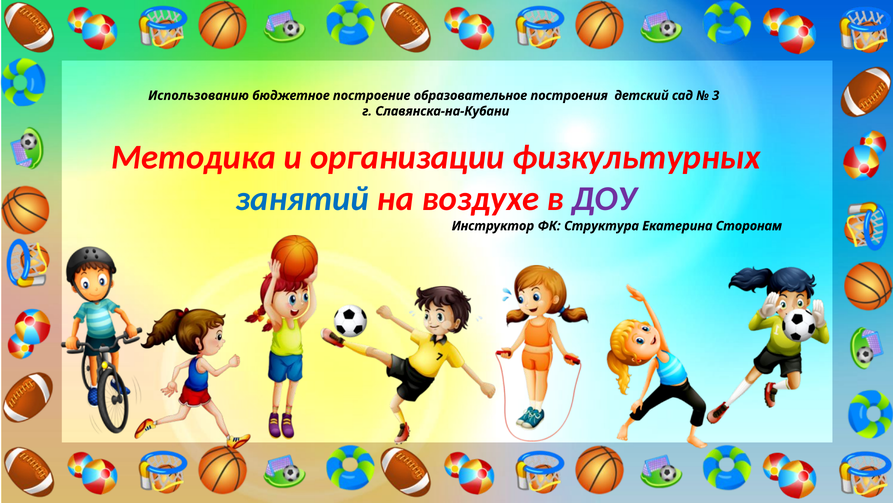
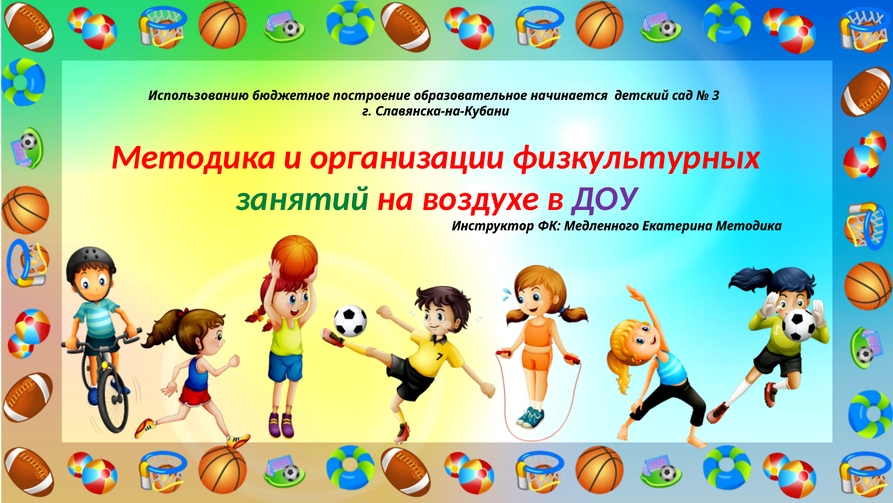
построения: построения -> начинается
занятий colour: blue -> green
Структура: Структура -> Медленного
Екатерина Сторонам: Сторонам -> Методика
